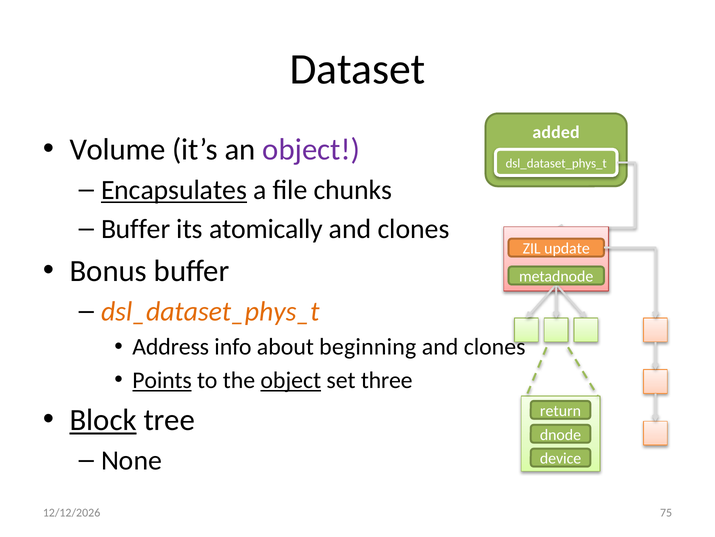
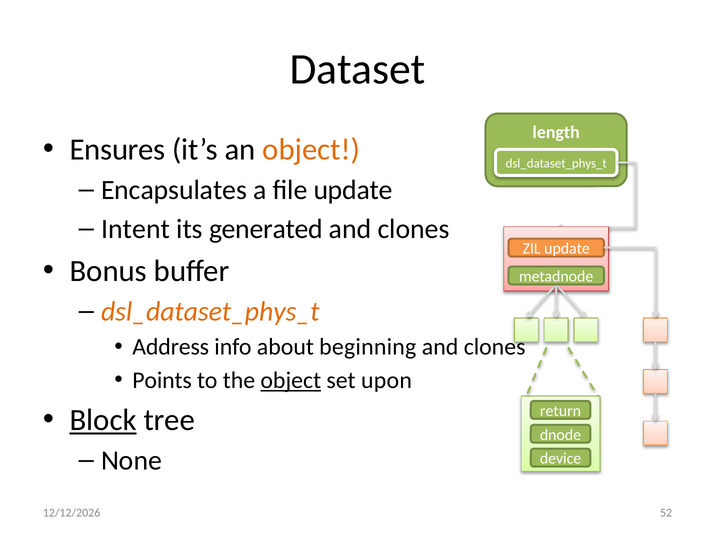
added: added -> length
Volume: Volume -> Ensures
object at (311, 149) colour: purple -> orange
Encapsulates underline: present -> none
file chunks: chunks -> update
Buffer at (136, 229): Buffer -> Intent
atomically: atomically -> generated
Points underline: present -> none
three: three -> upon
75: 75 -> 52
